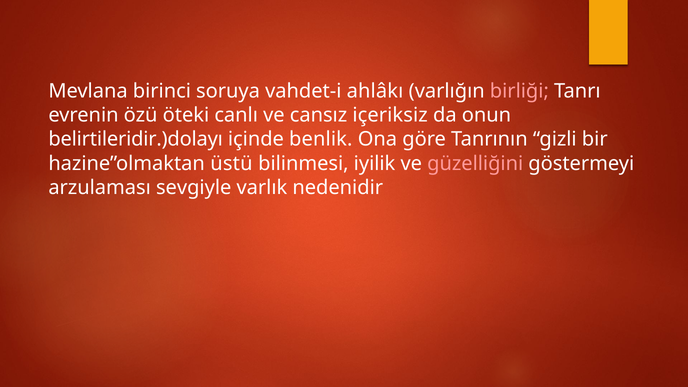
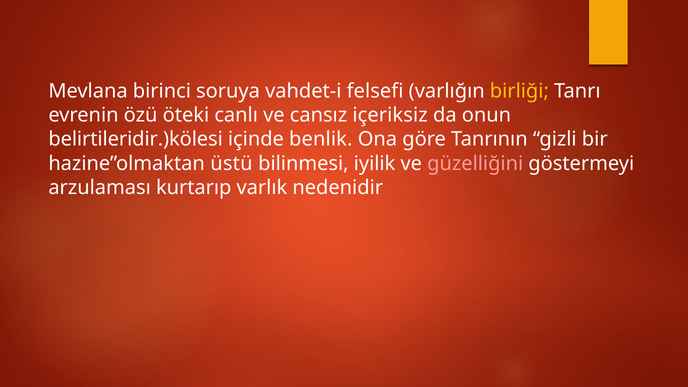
ahlâkı: ahlâkı -> felsefi
birliği colour: pink -> yellow
belirtileridir.)dolayı: belirtileridir.)dolayı -> belirtileridir.)kölesi
sevgiyle: sevgiyle -> kurtarıp
